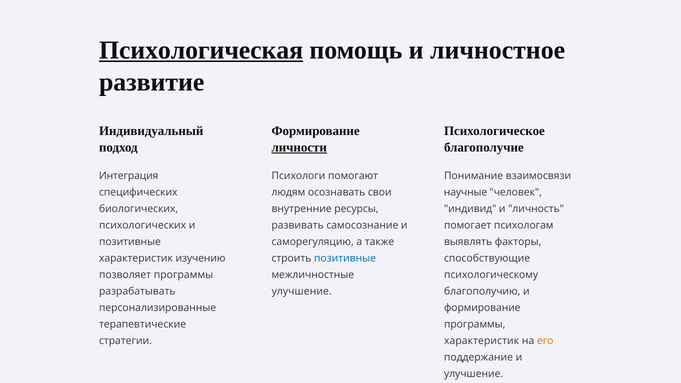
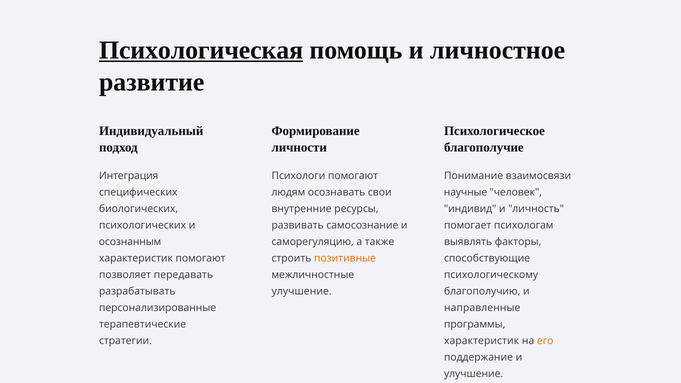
личности underline: present -> none
позитивные at (130, 242): позитивные -> осознанным
характеристик изучению: изучению -> помогают
позитивные at (345, 258) colour: blue -> orange
позволяет программы: программы -> передавать
формирование at (482, 308): формирование -> направленные
